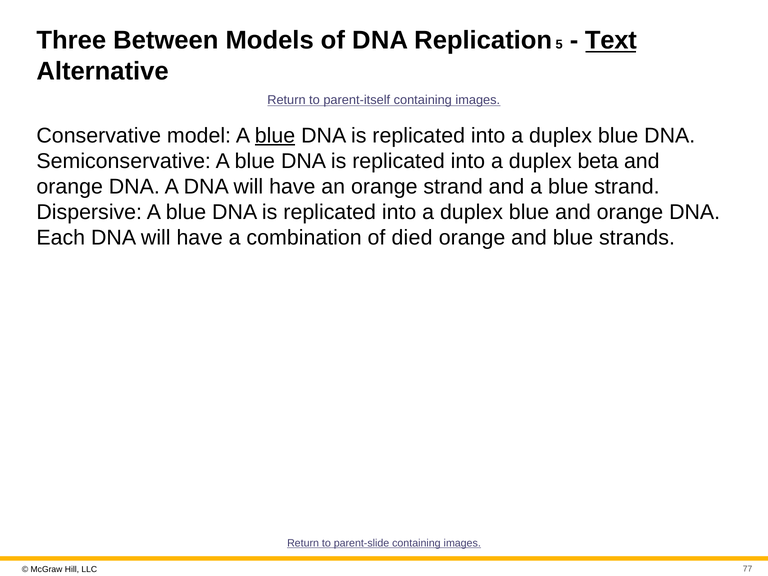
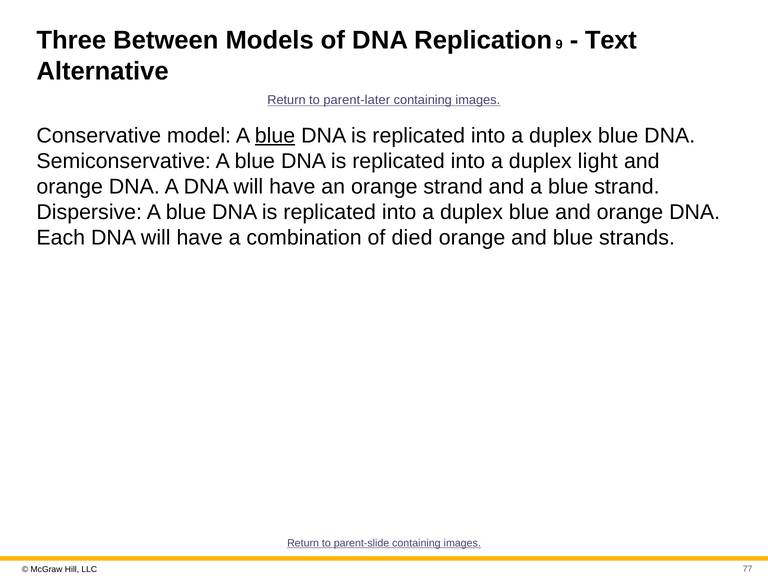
5: 5 -> 9
Text underline: present -> none
parent-itself: parent-itself -> parent-later
beta: beta -> light
